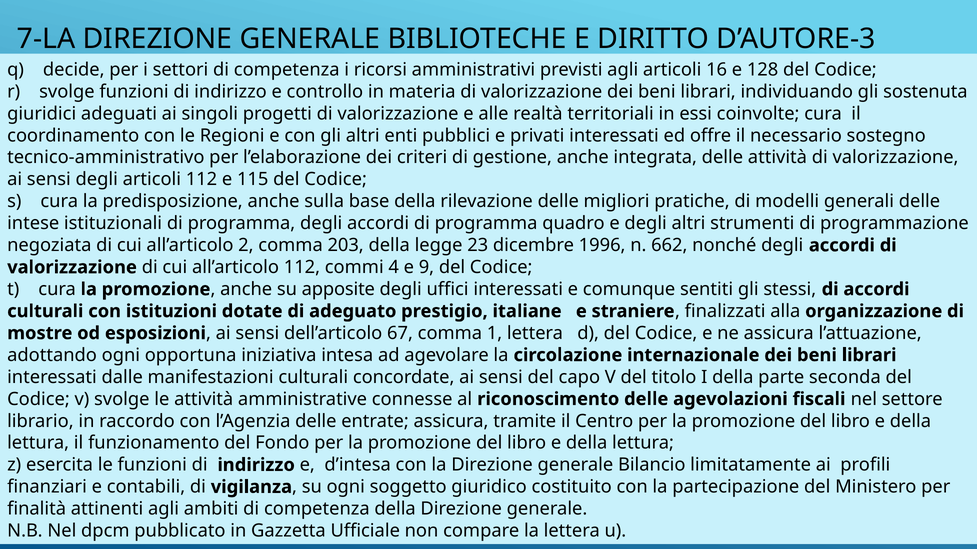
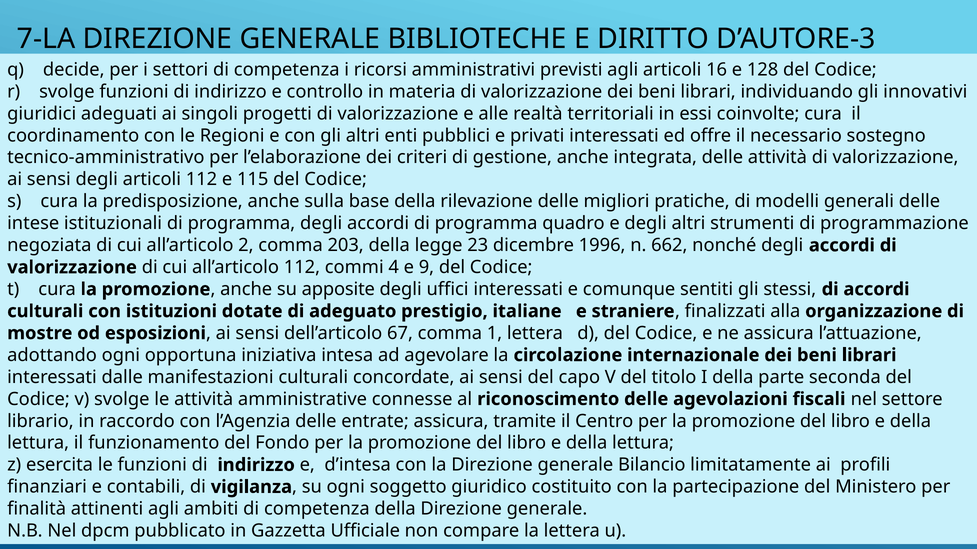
sostenuta: sostenuta -> innovativi
